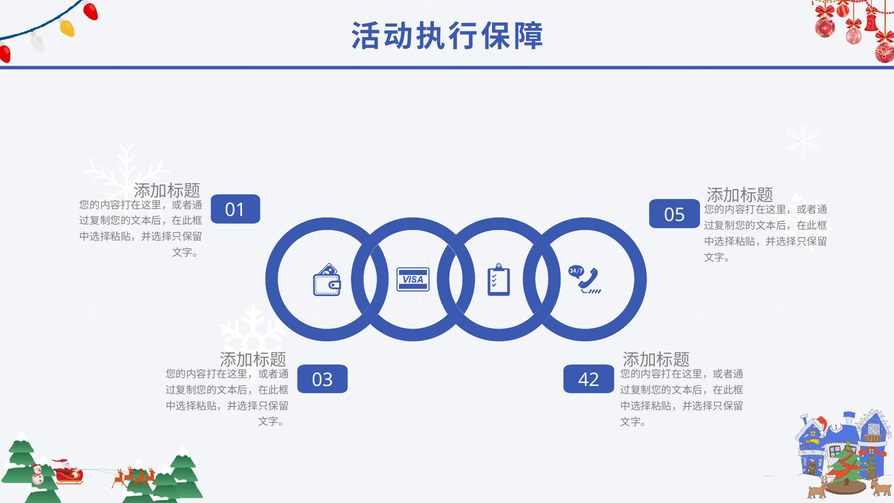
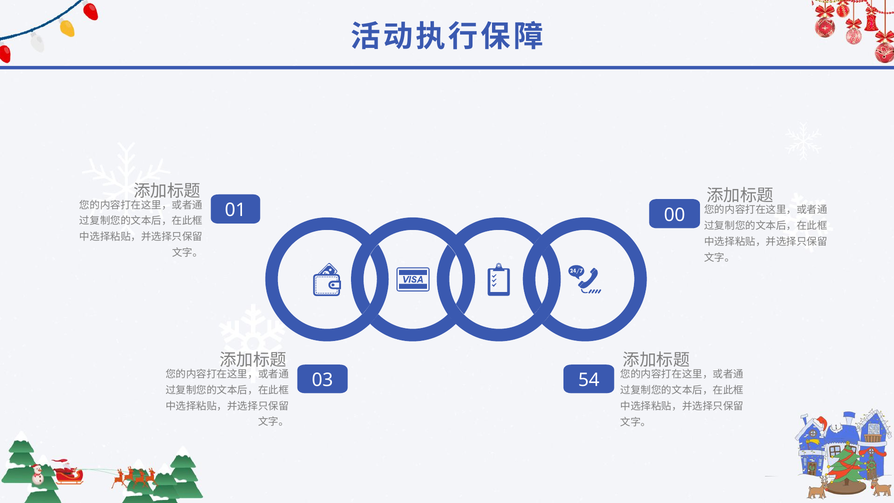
05: 05 -> 00
42: 42 -> 54
